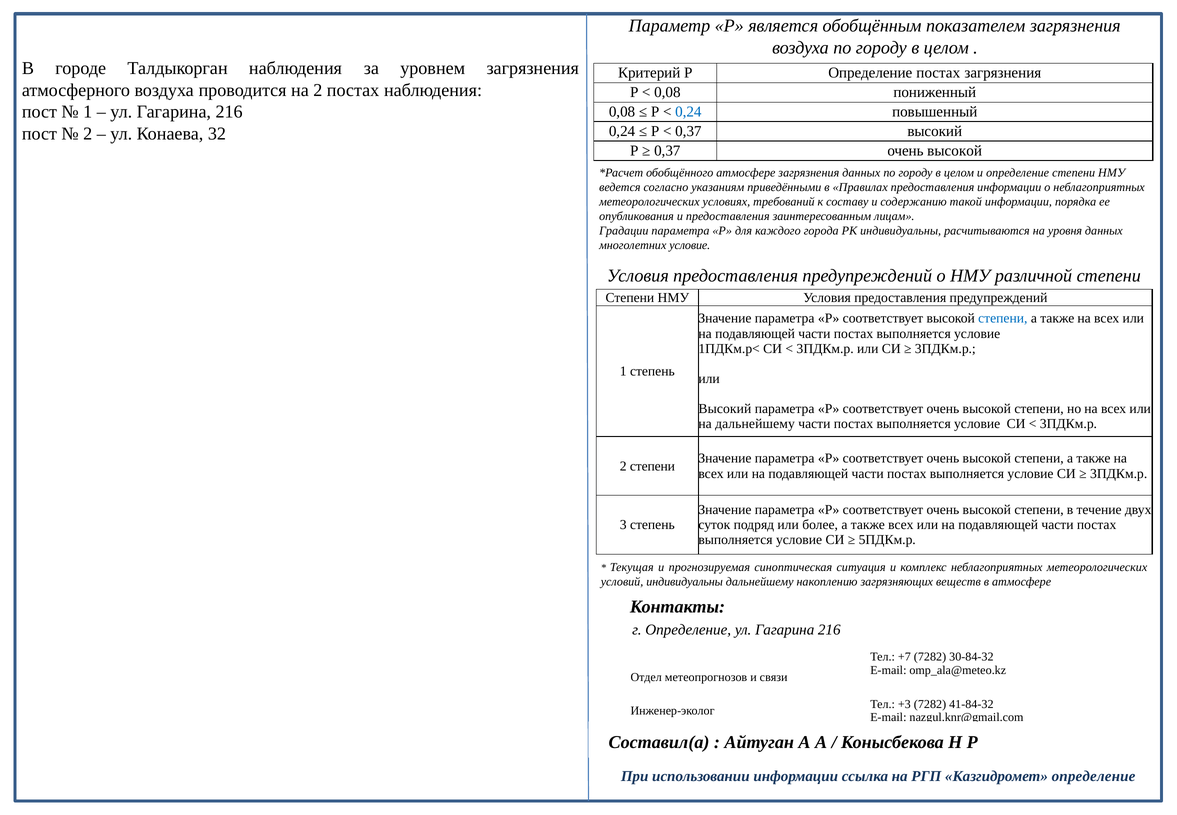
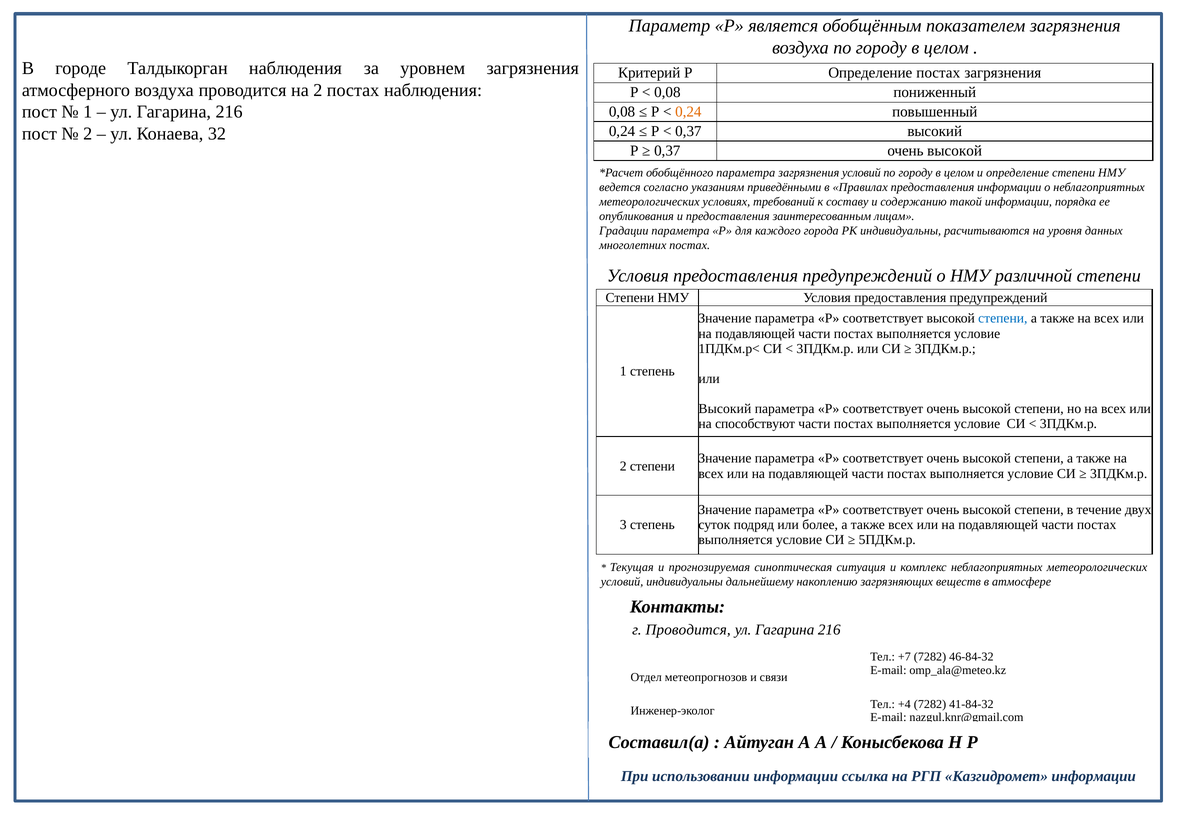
0,24 at (688, 112) colour: blue -> orange
обобщённого атмосфере: атмосфере -> параметра
загрязнения данных: данных -> условий
многолетних условие: условие -> постах
на дальнейшему: дальнейшему -> способствуют
г Определение: Определение -> Проводится
30-84-32: 30-84-32 -> 46-84-32
+3: +3 -> +4
Казгидромет определение: определение -> информации
